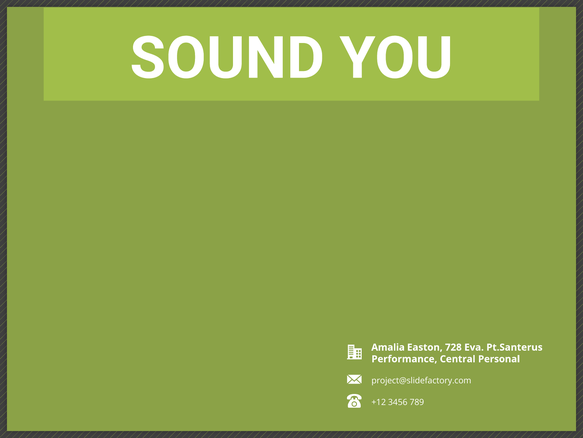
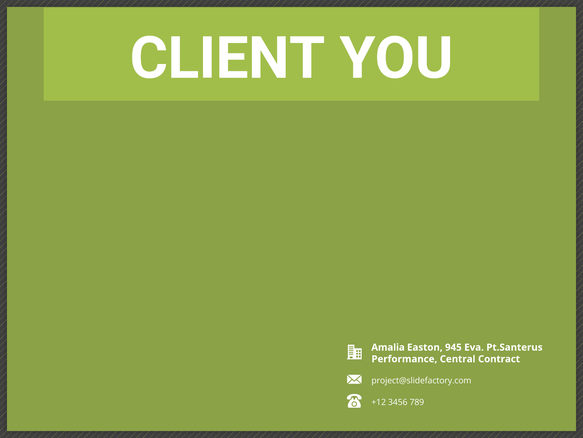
SOUND: SOUND -> CLIENT
728: 728 -> 945
Personal: Personal -> Contract
